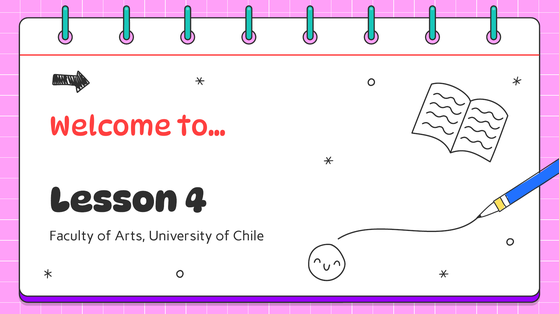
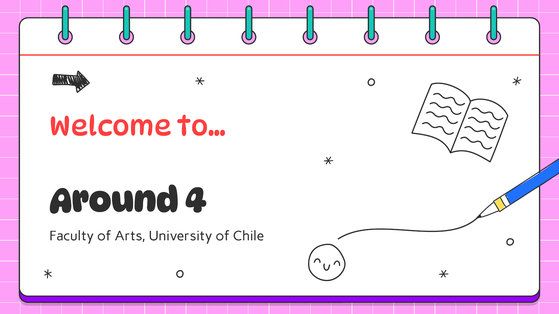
Lesson: Lesson -> Around
